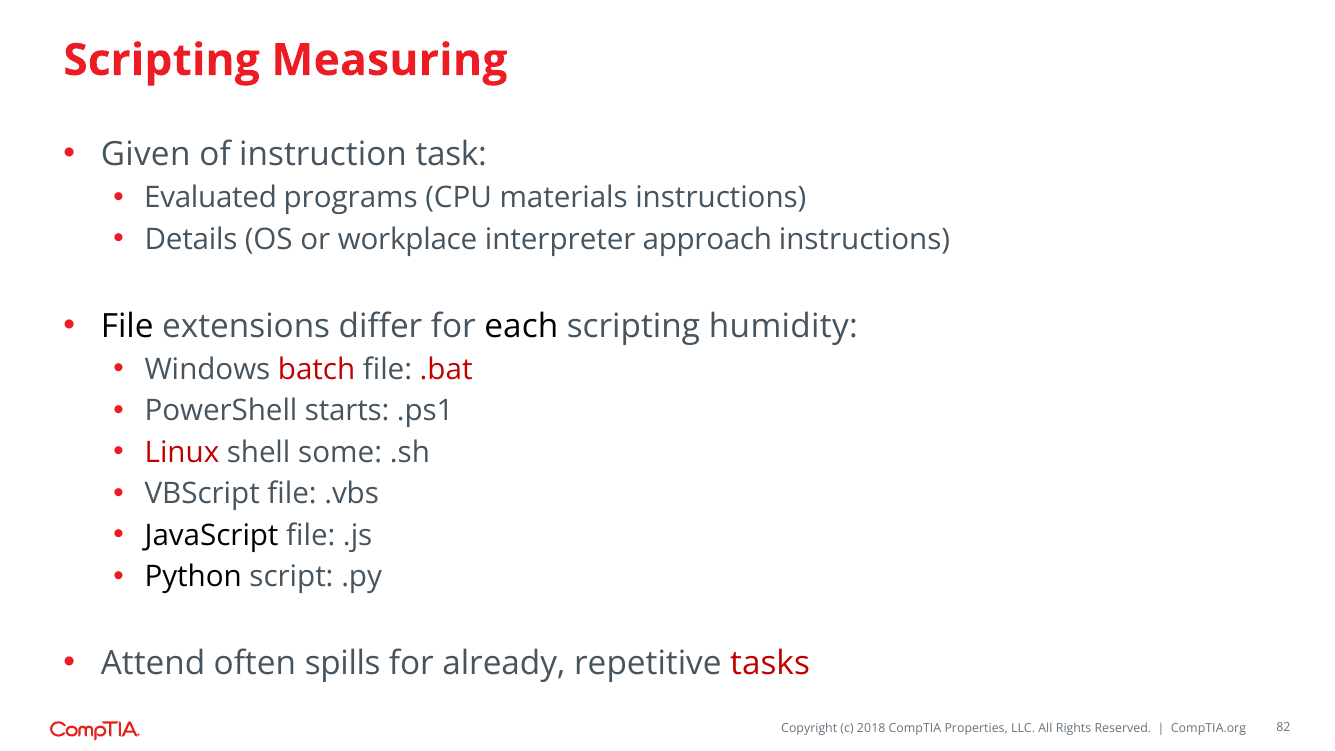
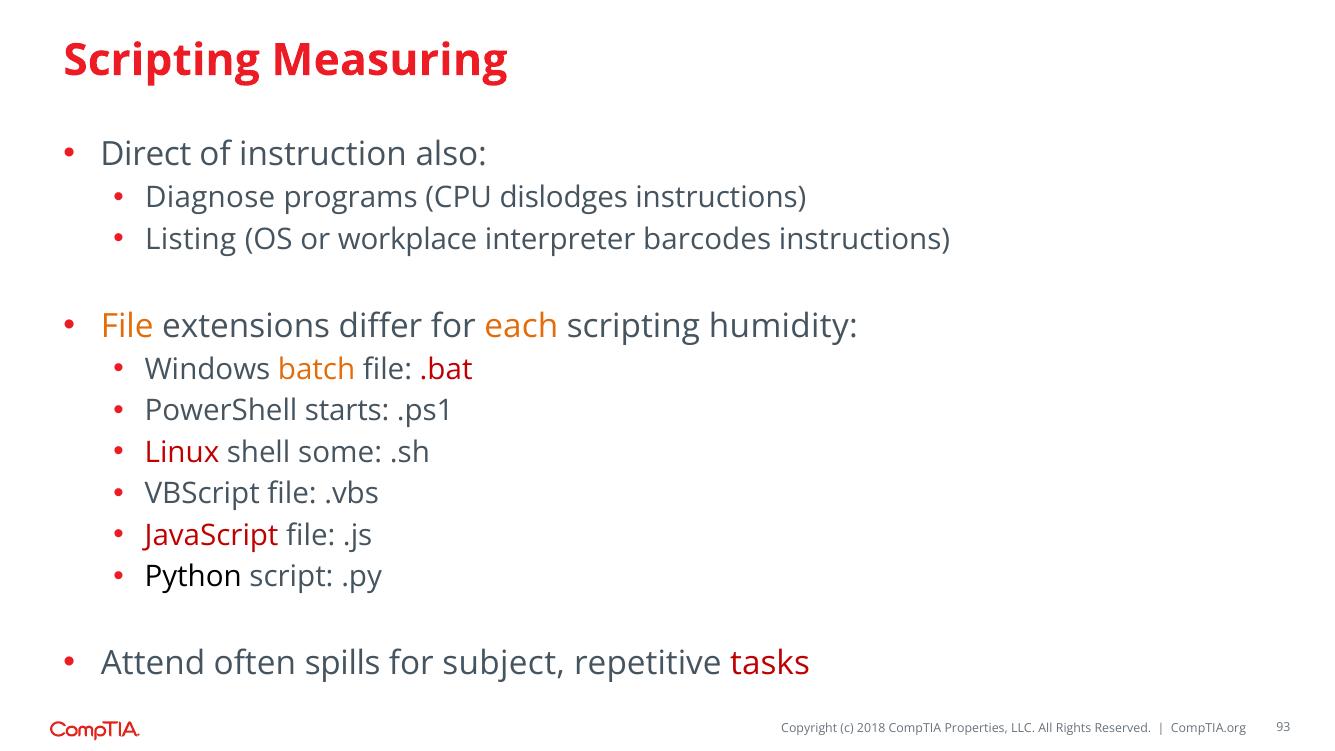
Given: Given -> Direct
task: task -> also
Evaluated: Evaluated -> Diagnose
materials: materials -> dislodges
Details: Details -> Listing
approach: approach -> barcodes
File at (127, 326) colour: black -> orange
each colour: black -> orange
batch colour: red -> orange
JavaScript colour: black -> red
already: already -> subject
82: 82 -> 93
